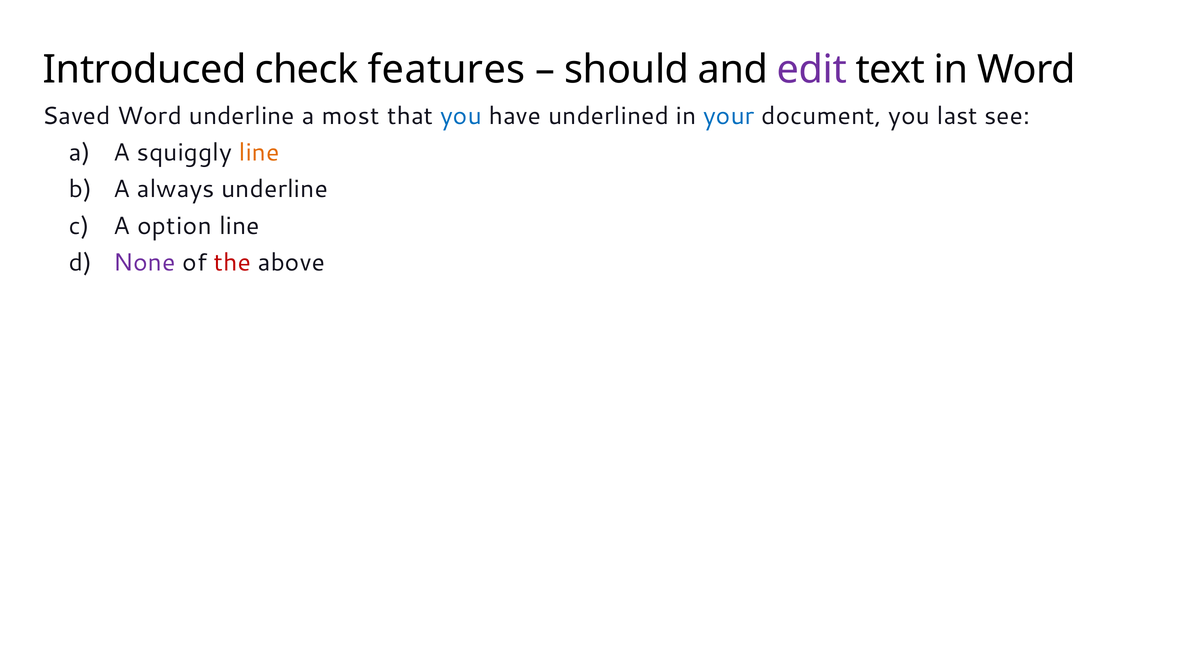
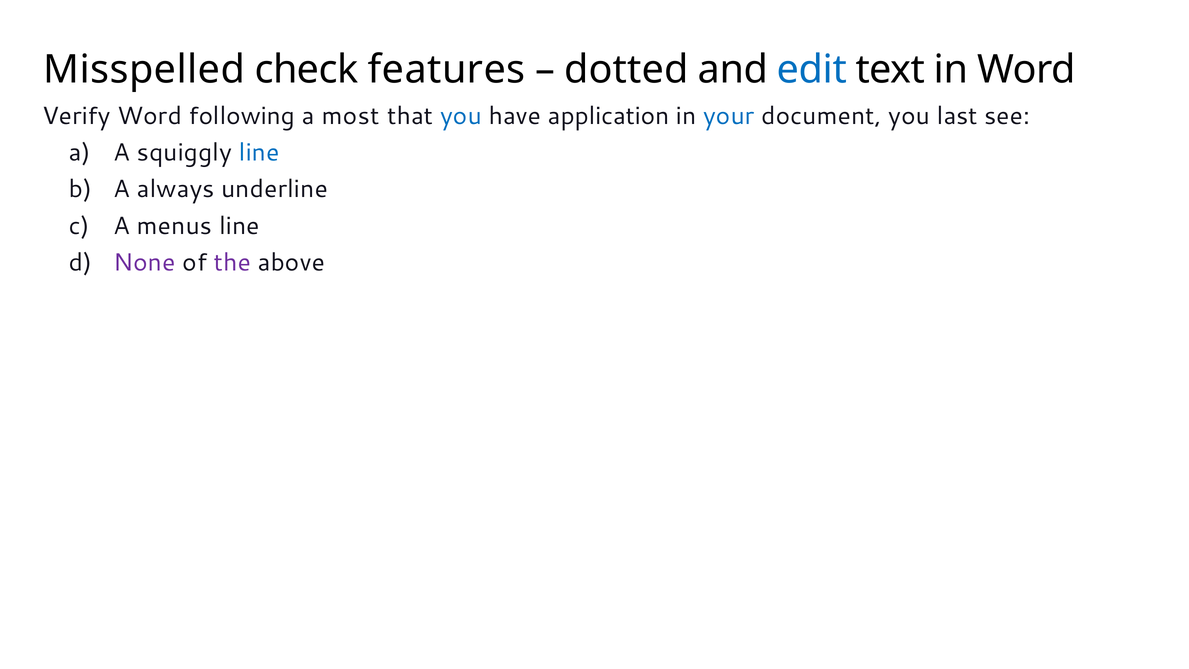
Introduced: Introduced -> Misspelled
should: should -> dotted
edit colour: purple -> blue
Saved: Saved -> Verify
Word underline: underline -> following
underlined: underlined -> application
line at (259, 153) colour: orange -> blue
option: option -> menus
the colour: red -> purple
